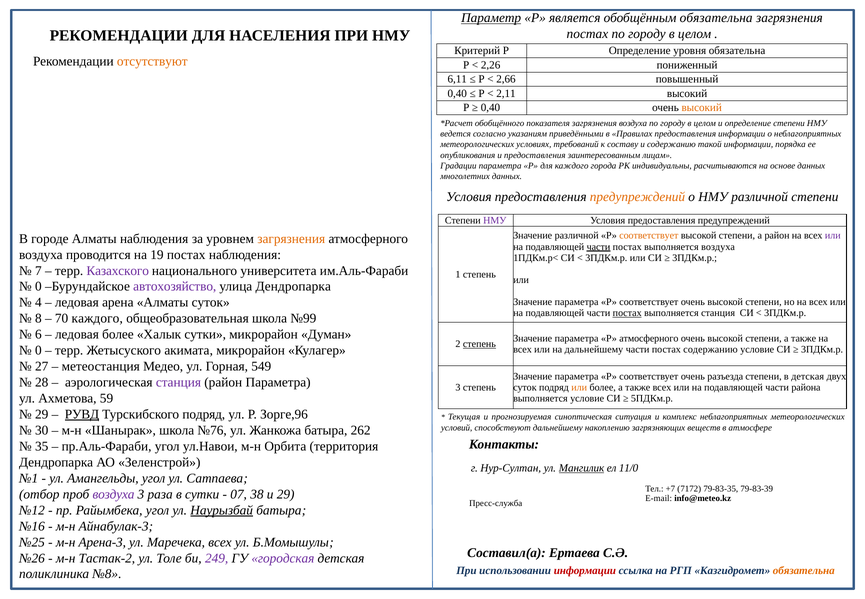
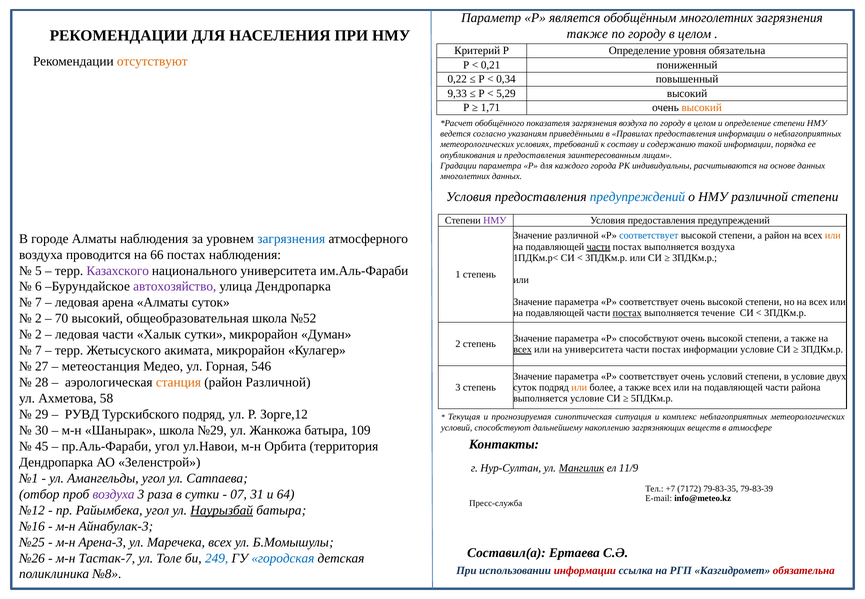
Параметр underline: present -> none
обобщённым обязательна: обязательна -> многолетних
постах at (587, 34): постах -> также
2,26: 2,26 -> 0,21
6,11: 6,11 -> 0,22
2,66: 2,66 -> 0,34
0,40 at (457, 93): 0,40 -> 9,33
2,11: 2,11 -> 5,29
0,40 at (490, 108): 0,40 -> 1,71
предупреждений at (637, 197) colour: orange -> blue
соответствует at (649, 236) colour: orange -> blue
или at (833, 236) colour: purple -> orange
загрязнения at (291, 239) colour: orange -> blue
19: 19 -> 66
7: 7 -> 5
0 at (38, 287): 0 -> 6
4 at (38, 302): 4 -> 7
выполняется станция: станция -> течение
8 at (38, 318): 8 -> 2
70 каждого: каждого -> высокий
№99: №99 -> №52
6 at (38, 334): 6 -> 2
ледовая более: более -> части
Р атмосферного: атмосферного -> способствуют
степень at (479, 344) underline: present -> none
0 at (38, 350): 0 -> 7
всех at (523, 350) underline: none -> present
на дальнейшему: дальнейшему -> университета
постах содержанию: содержанию -> информации
549: 549 -> 546
очень разъезда: разъезда -> условий
в детская: детская -> условие
станция at (178, 382) colour: purple -> orange
район Параметра: Параметра -> Различной
59: 59 -> 58
РУВД underline: present -> none
Зорге,96: Зорге,96 -> Зорге,12
№76: №76 -> №29
262: 262 -> 109
35: 35 -> 45
11/0: 11/0 -> 11/9
38: 38 -> 31
и 29: 29 -> 64
Тастак-2: Тастак-2 -> Тастак-7
249 colour: purple -> blue
городская colour: purple -> blue
обязательна at (804, 570) colour: orange -> red
